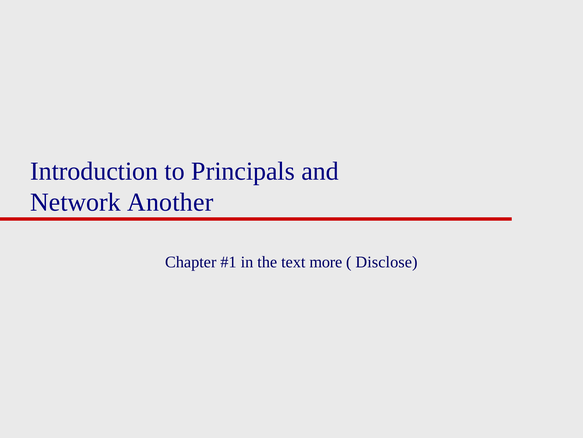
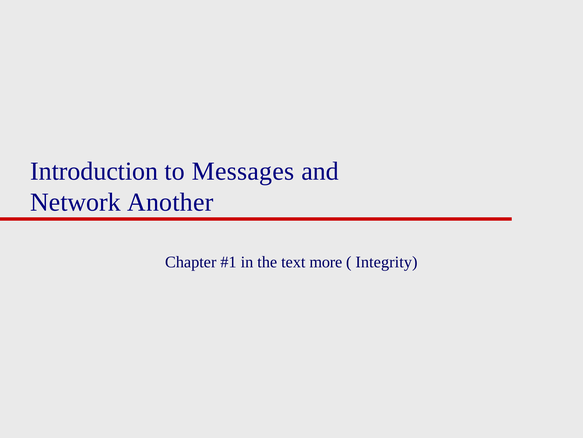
Principals: Principals -> Messages
Disclose: Disclose -> Integrity
